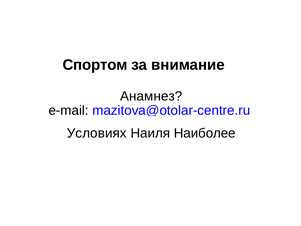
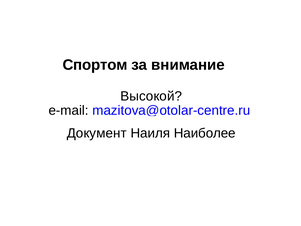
Анамнез: Анамнез -> Высокой
Условиях: Условиях -> Документ
